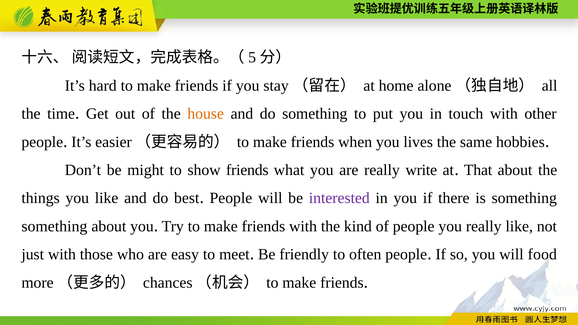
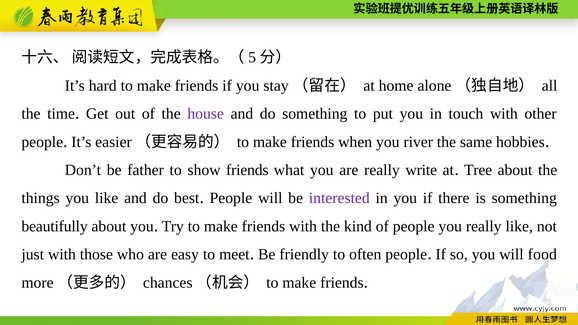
house colour: orange -> purple
lives: lives -> river
might: might -> father
That: That -> Tree
something at (54, 226): something -> beautifully
